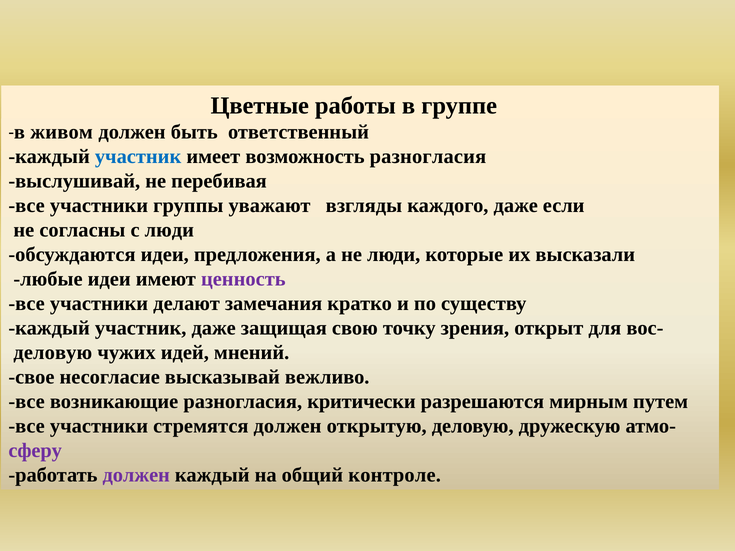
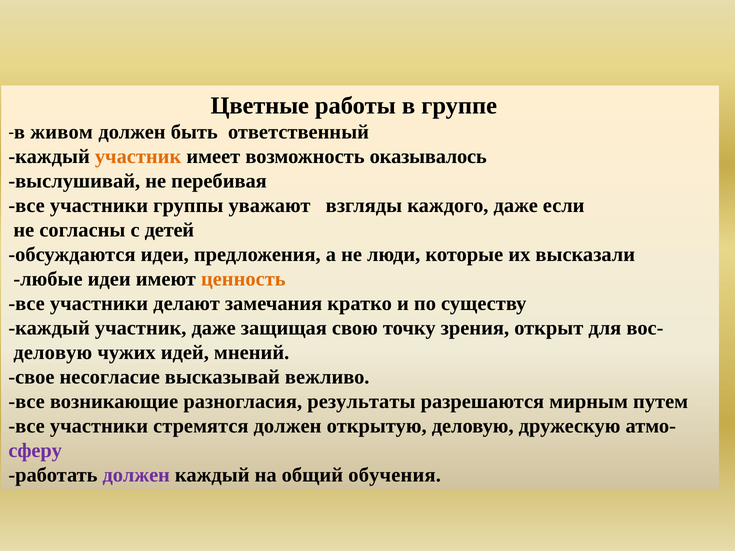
участник at (138, 157) colour: blue -> orange
возможность разногласия: разногласия -> оказывалось
с люди: люди -> детей
ценность colour: purple -> orange
критически: критически -> результаты
контроле: контроле -> обучения
